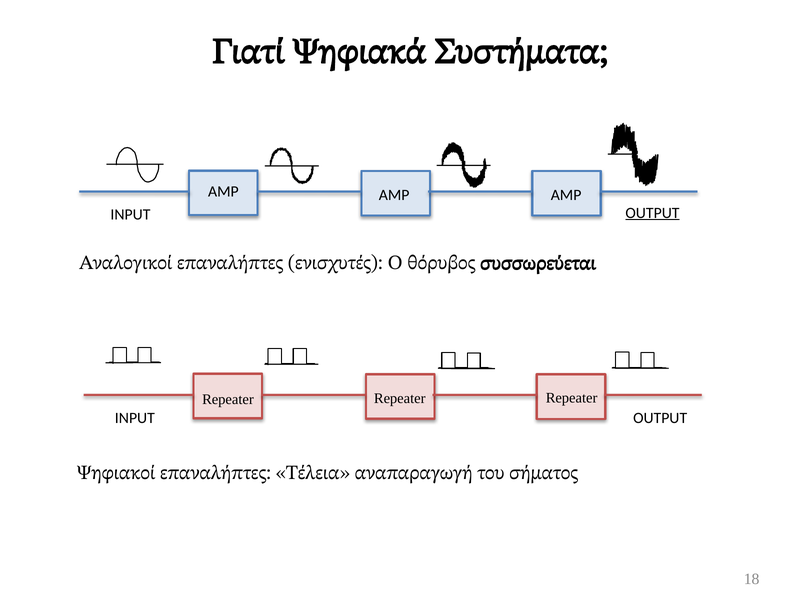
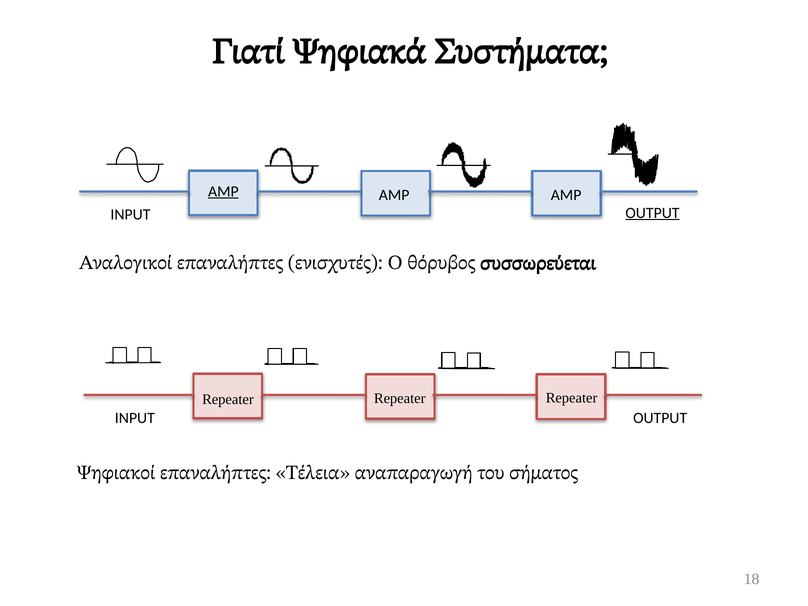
AMP at (223, 191) underline: none -> present
